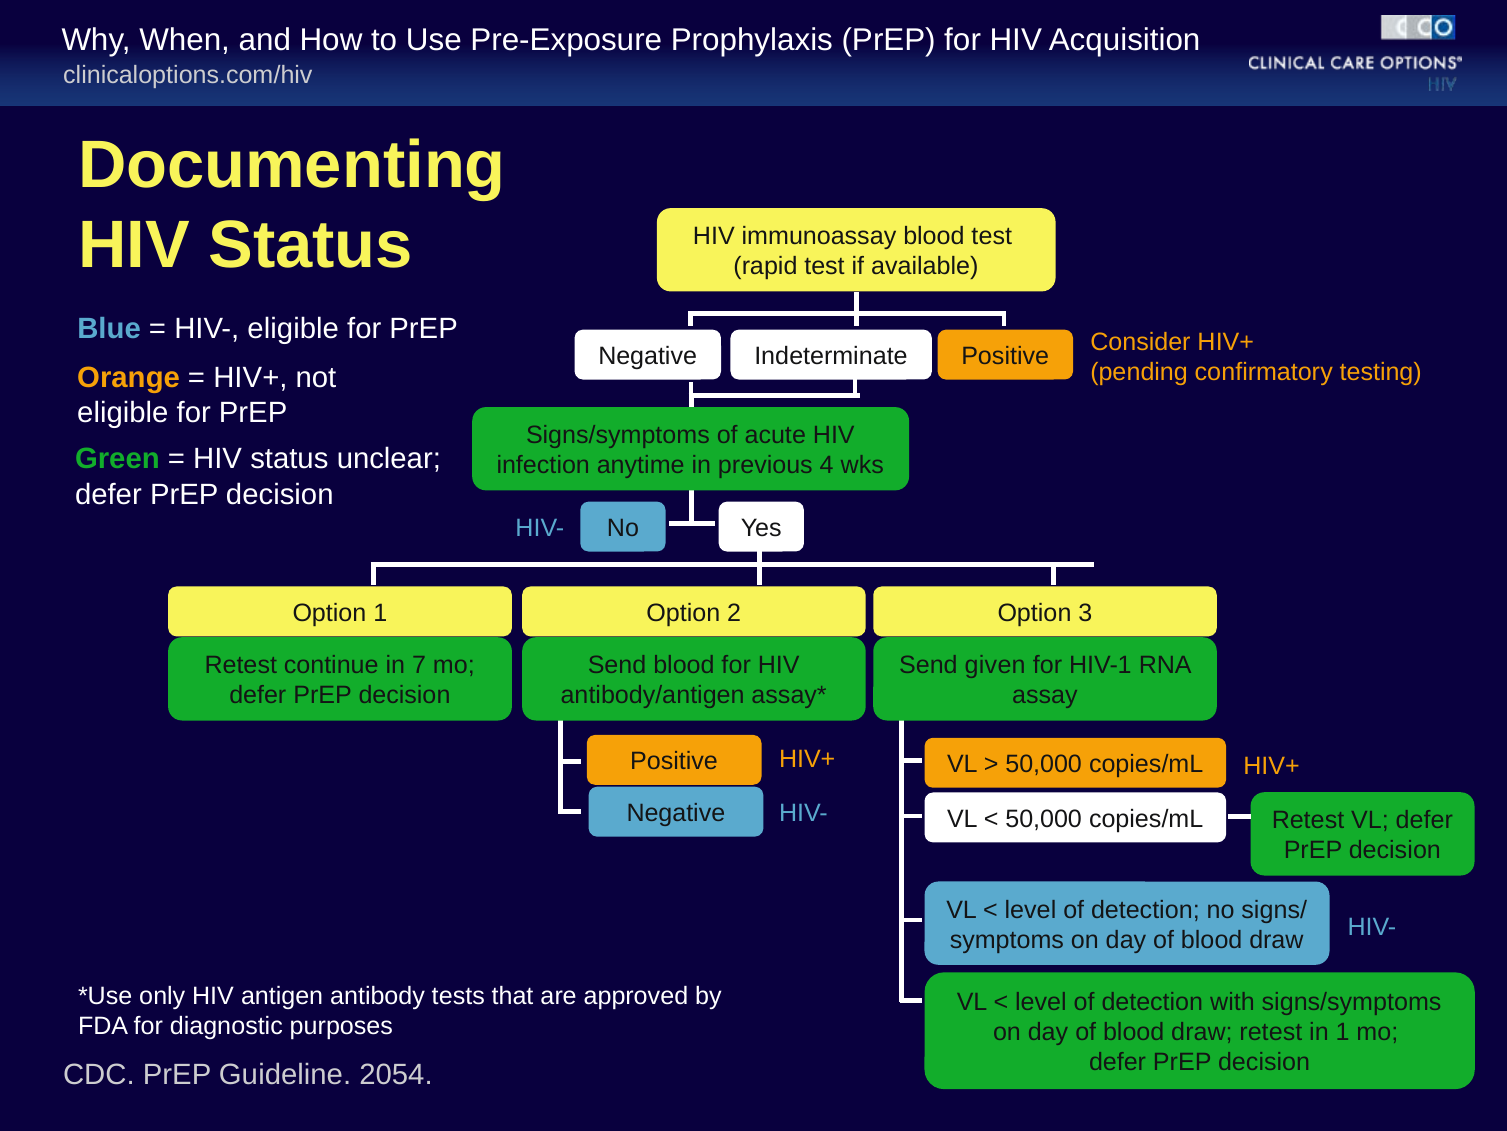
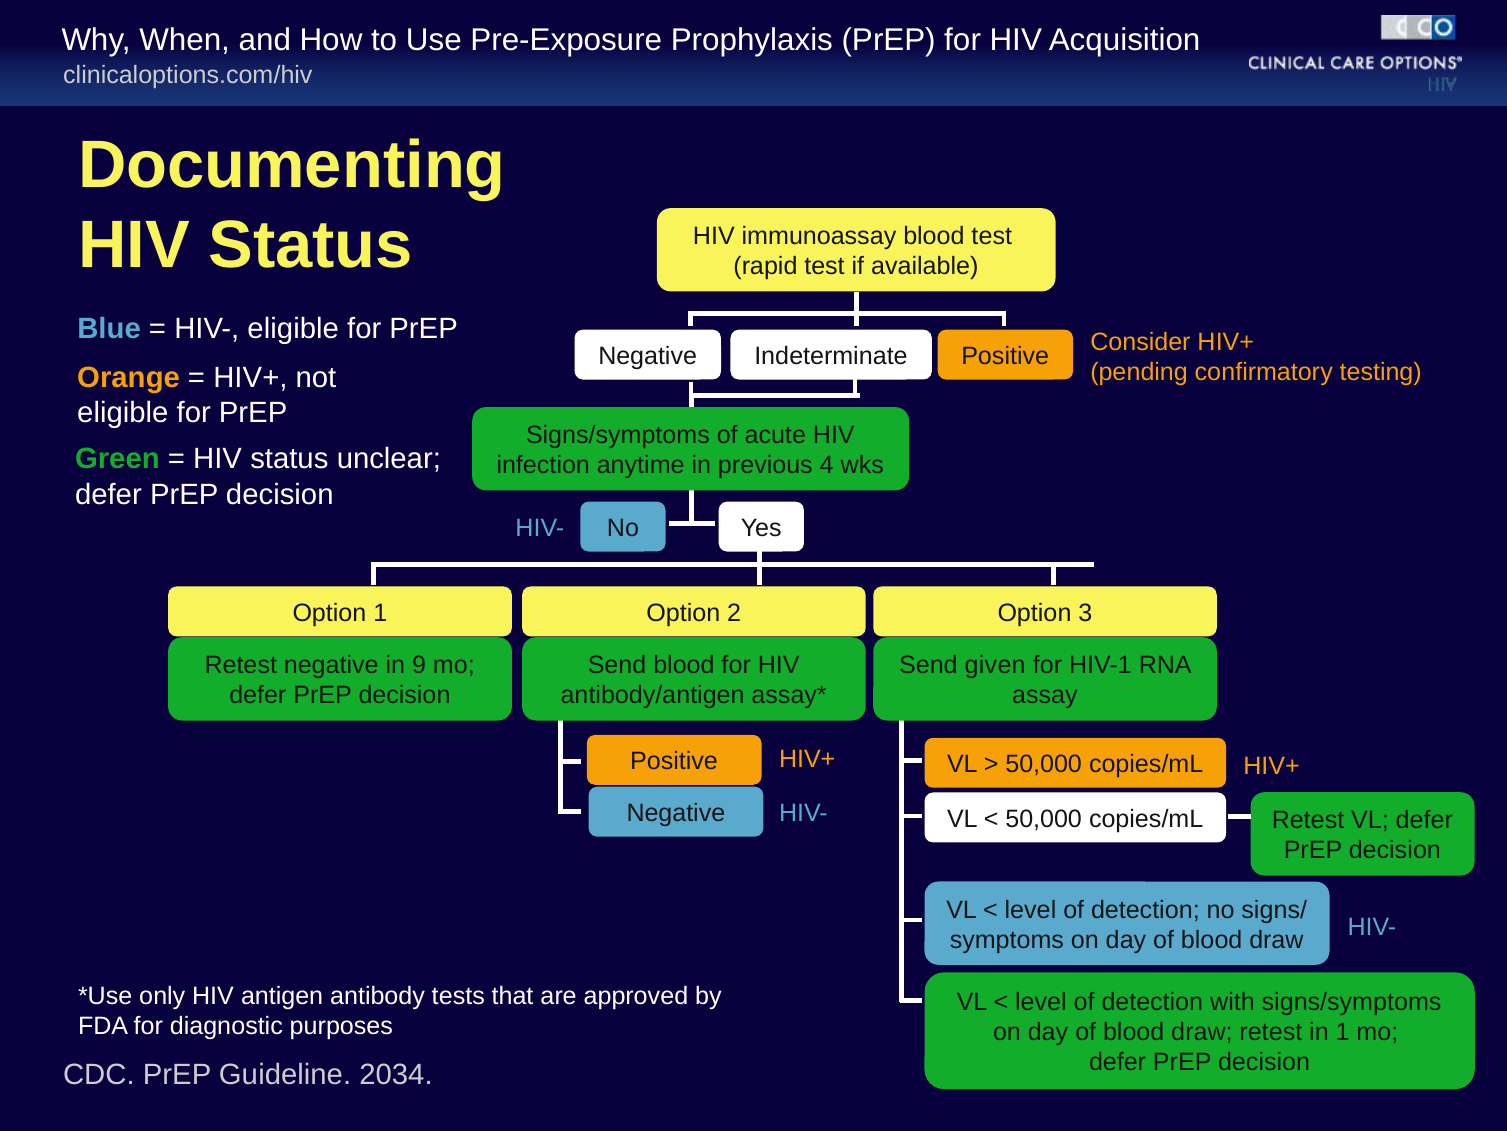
Retest continue: continue -> negative
7: 7 -> 9
2054: 2054 -> 2034
